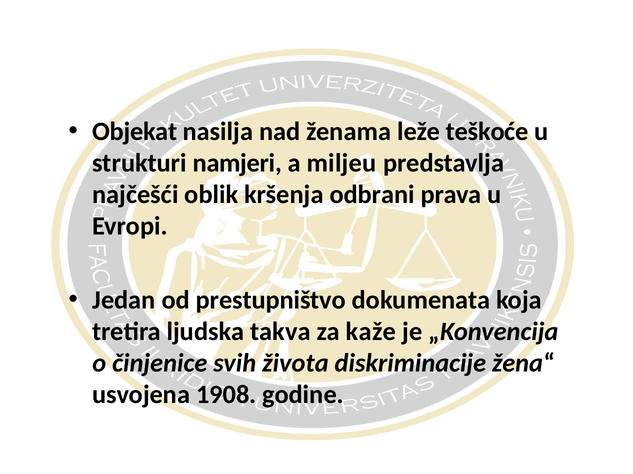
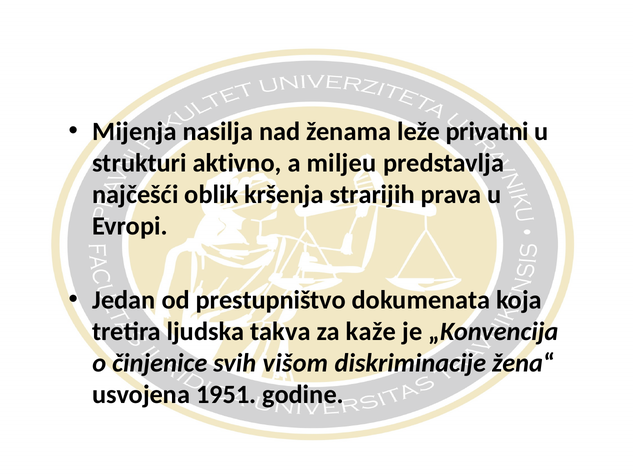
Objekat: Objekat -> Mijenja
teškoće: teškoće -> privatni
namjeri: namjeri -> aktivno
odbrani: odbrani -> strarijih
života: života -> višom
1908: 1908 -> 1951
